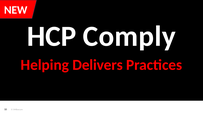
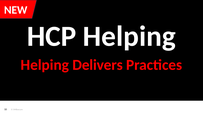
HCP Comply: Comply -> Helping
